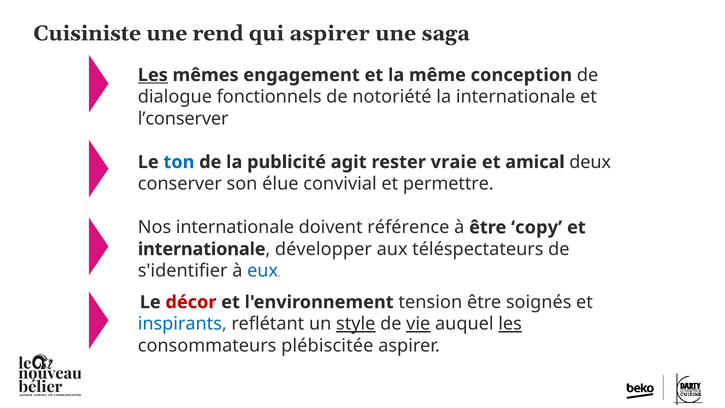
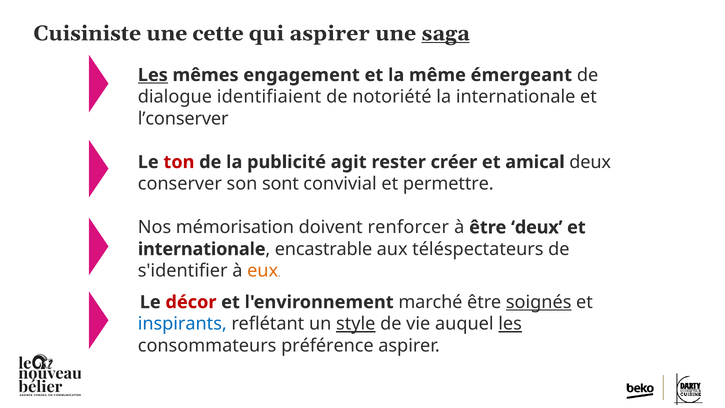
rend: rend -> cette
saga underline: none -> present
conception: conception -> émergeant
fonctionnels: fonctionnels -> identifiaient
ton colour: blue -> red
vraie: vraie -> créer
élue: élue -> sont
Nos internationale: internationale -> mémorisation
référence: référence -> renforcer
être copy: copy -> deux
développer: développer -> encastrable
eux colour: blue -> orange
tension: tension -> marché
soignés underline: none -> present
vie underline: present -> none
plébiscitée: plébiscitée -> préférence
